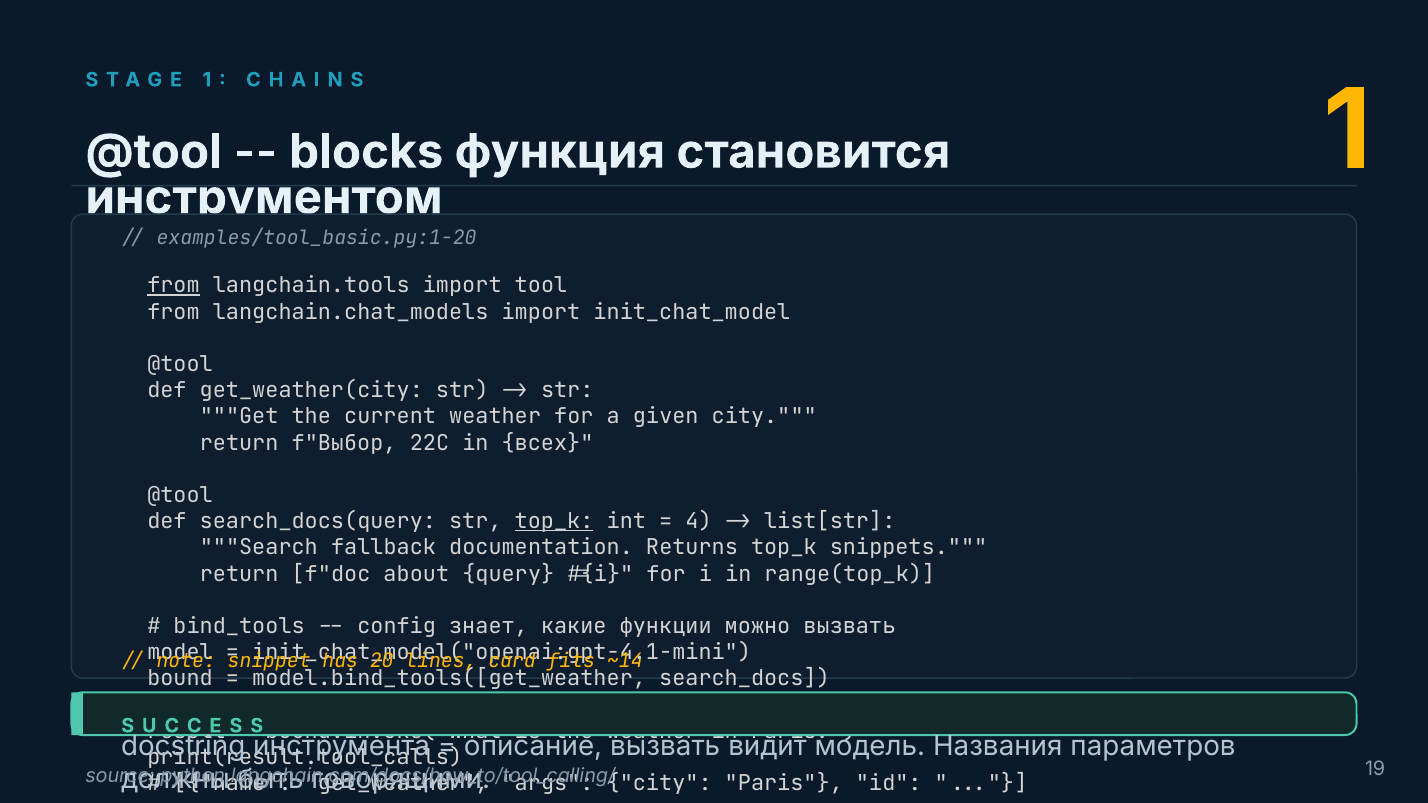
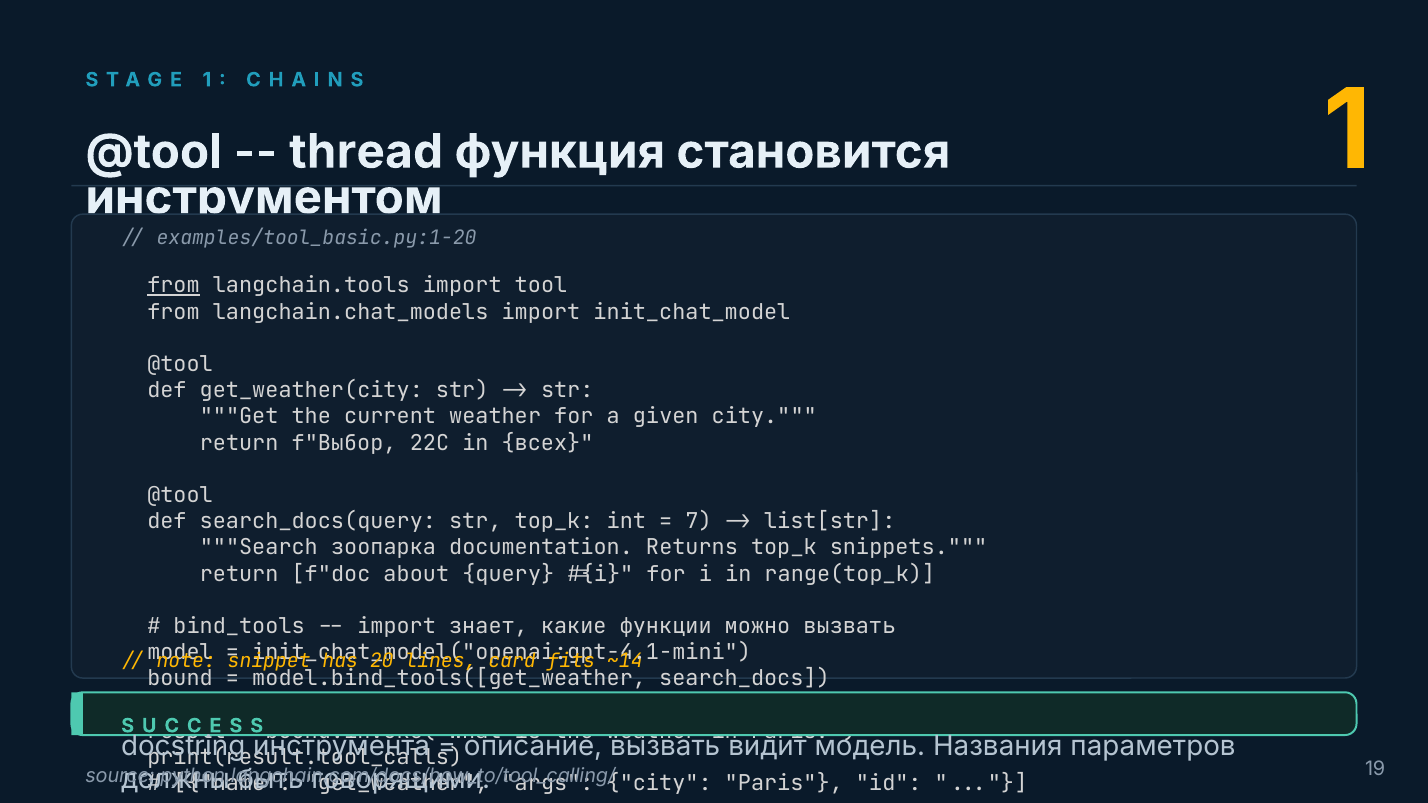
blocks: blocks -> thread
top_k at (554, 522) underline: present -> none
4: 4 -> 7
fallback: fallback -> зоопарка
config at (397, 626): config -> import
